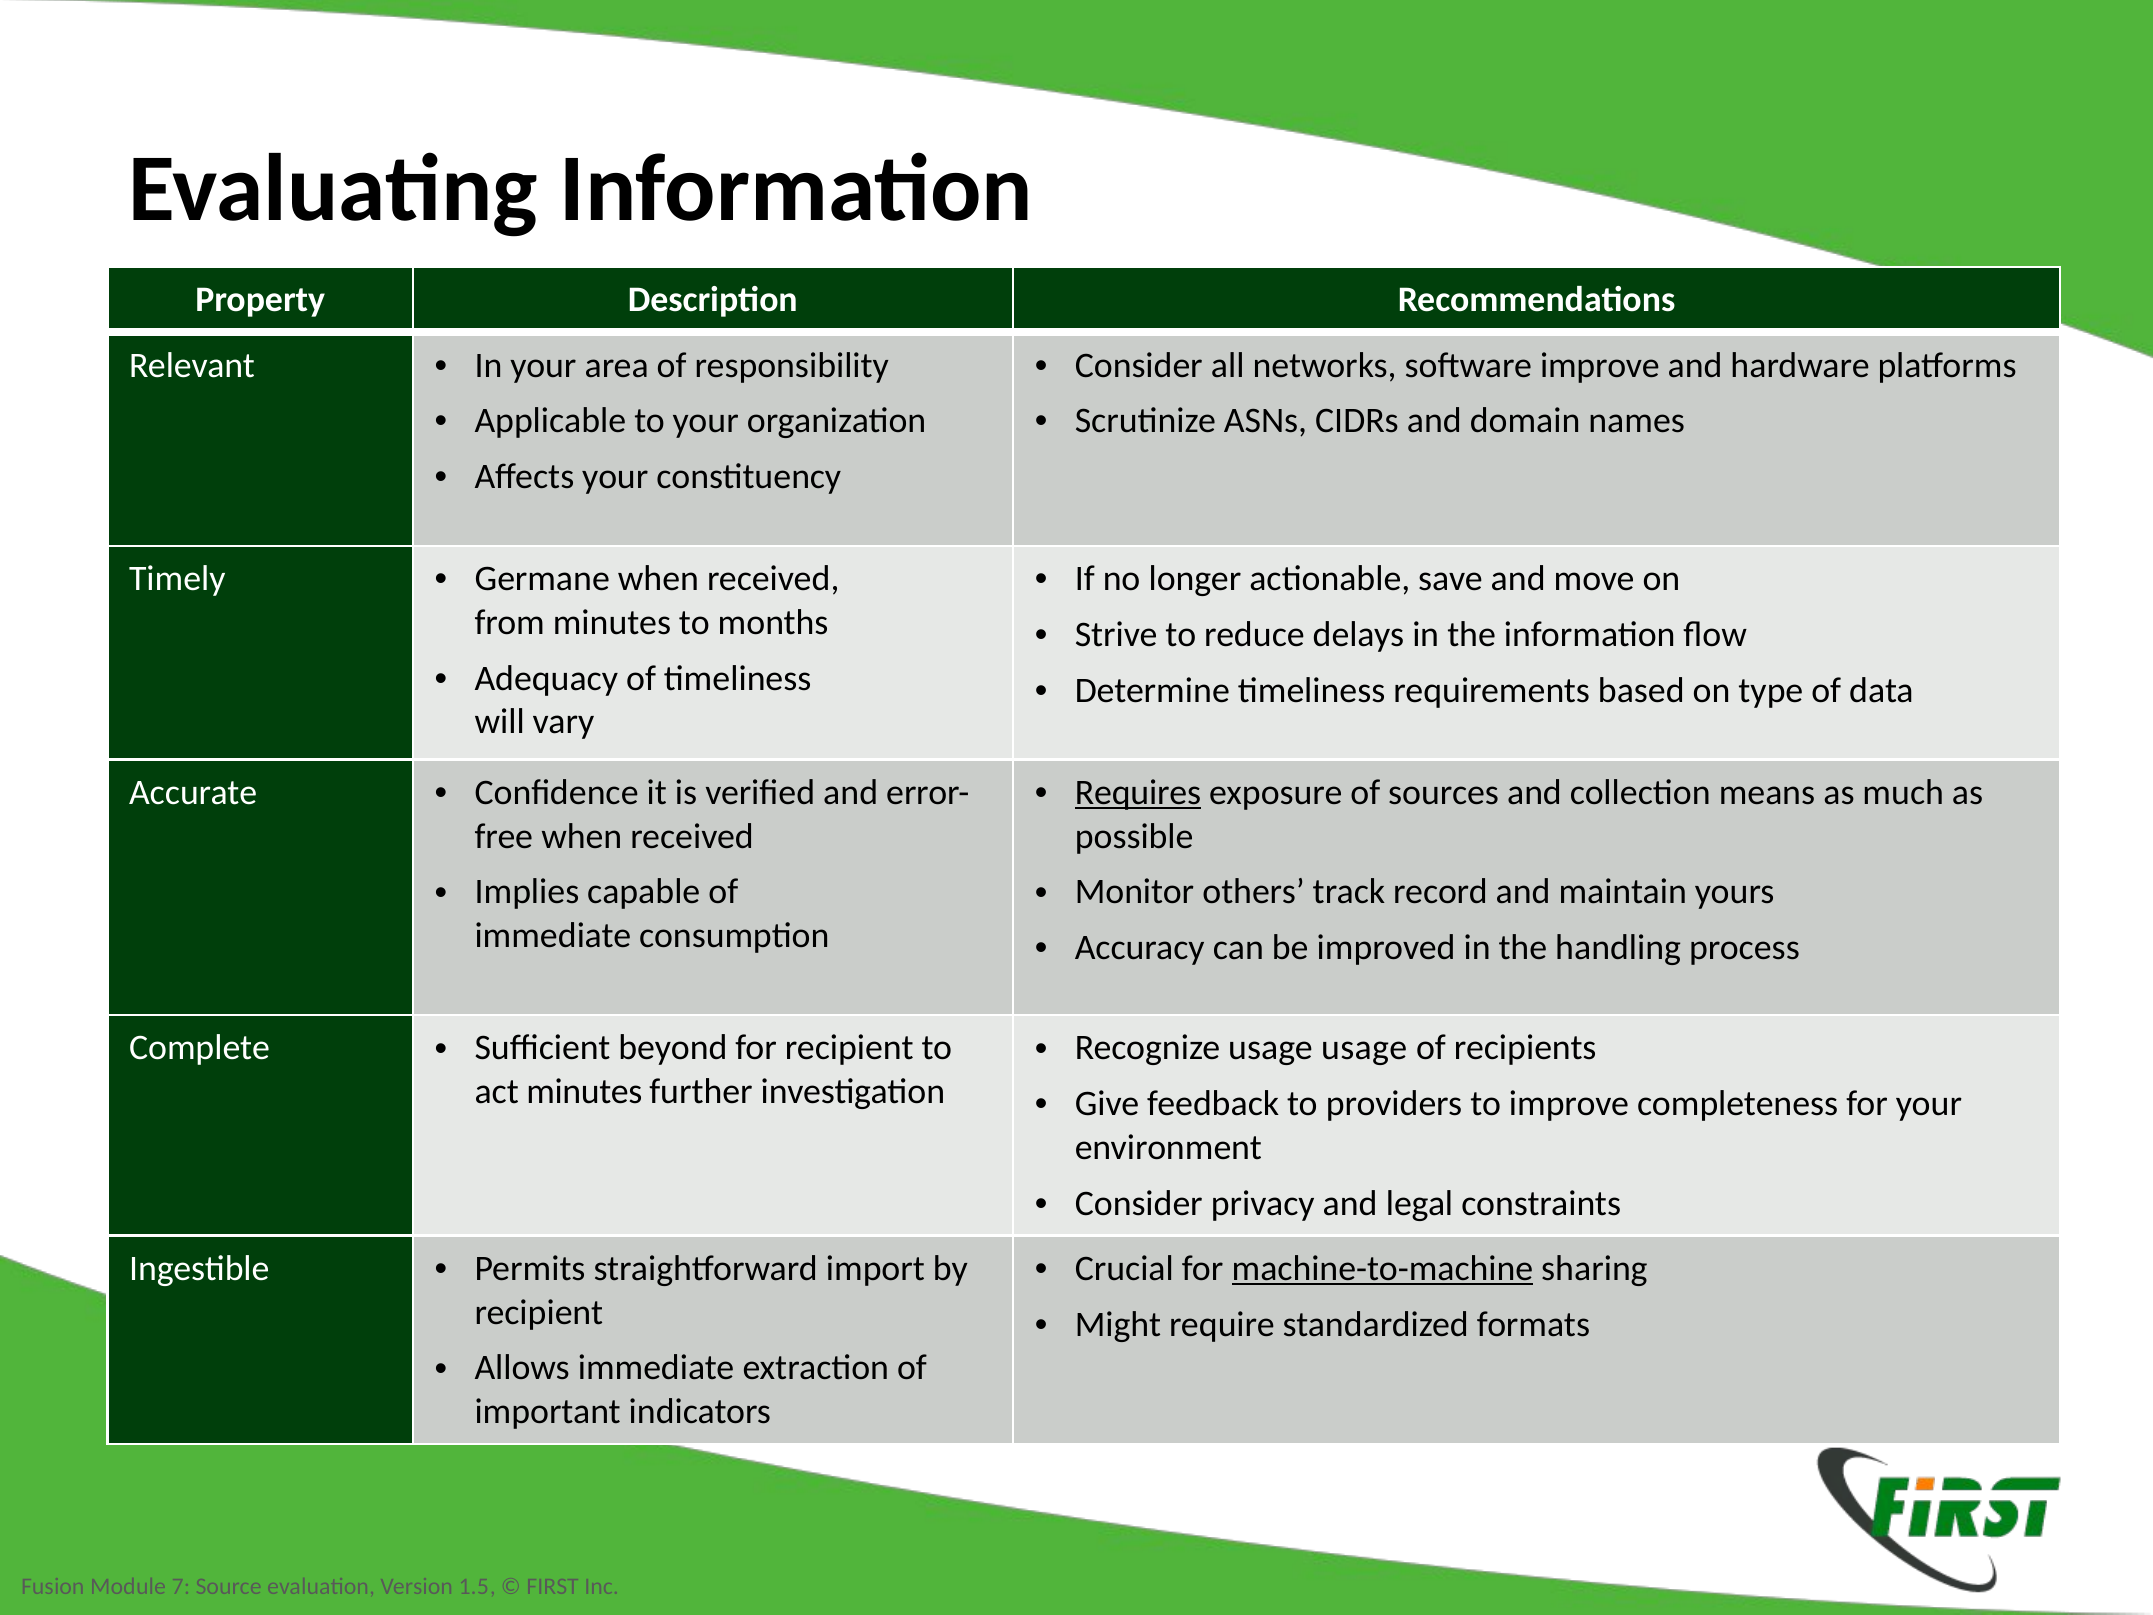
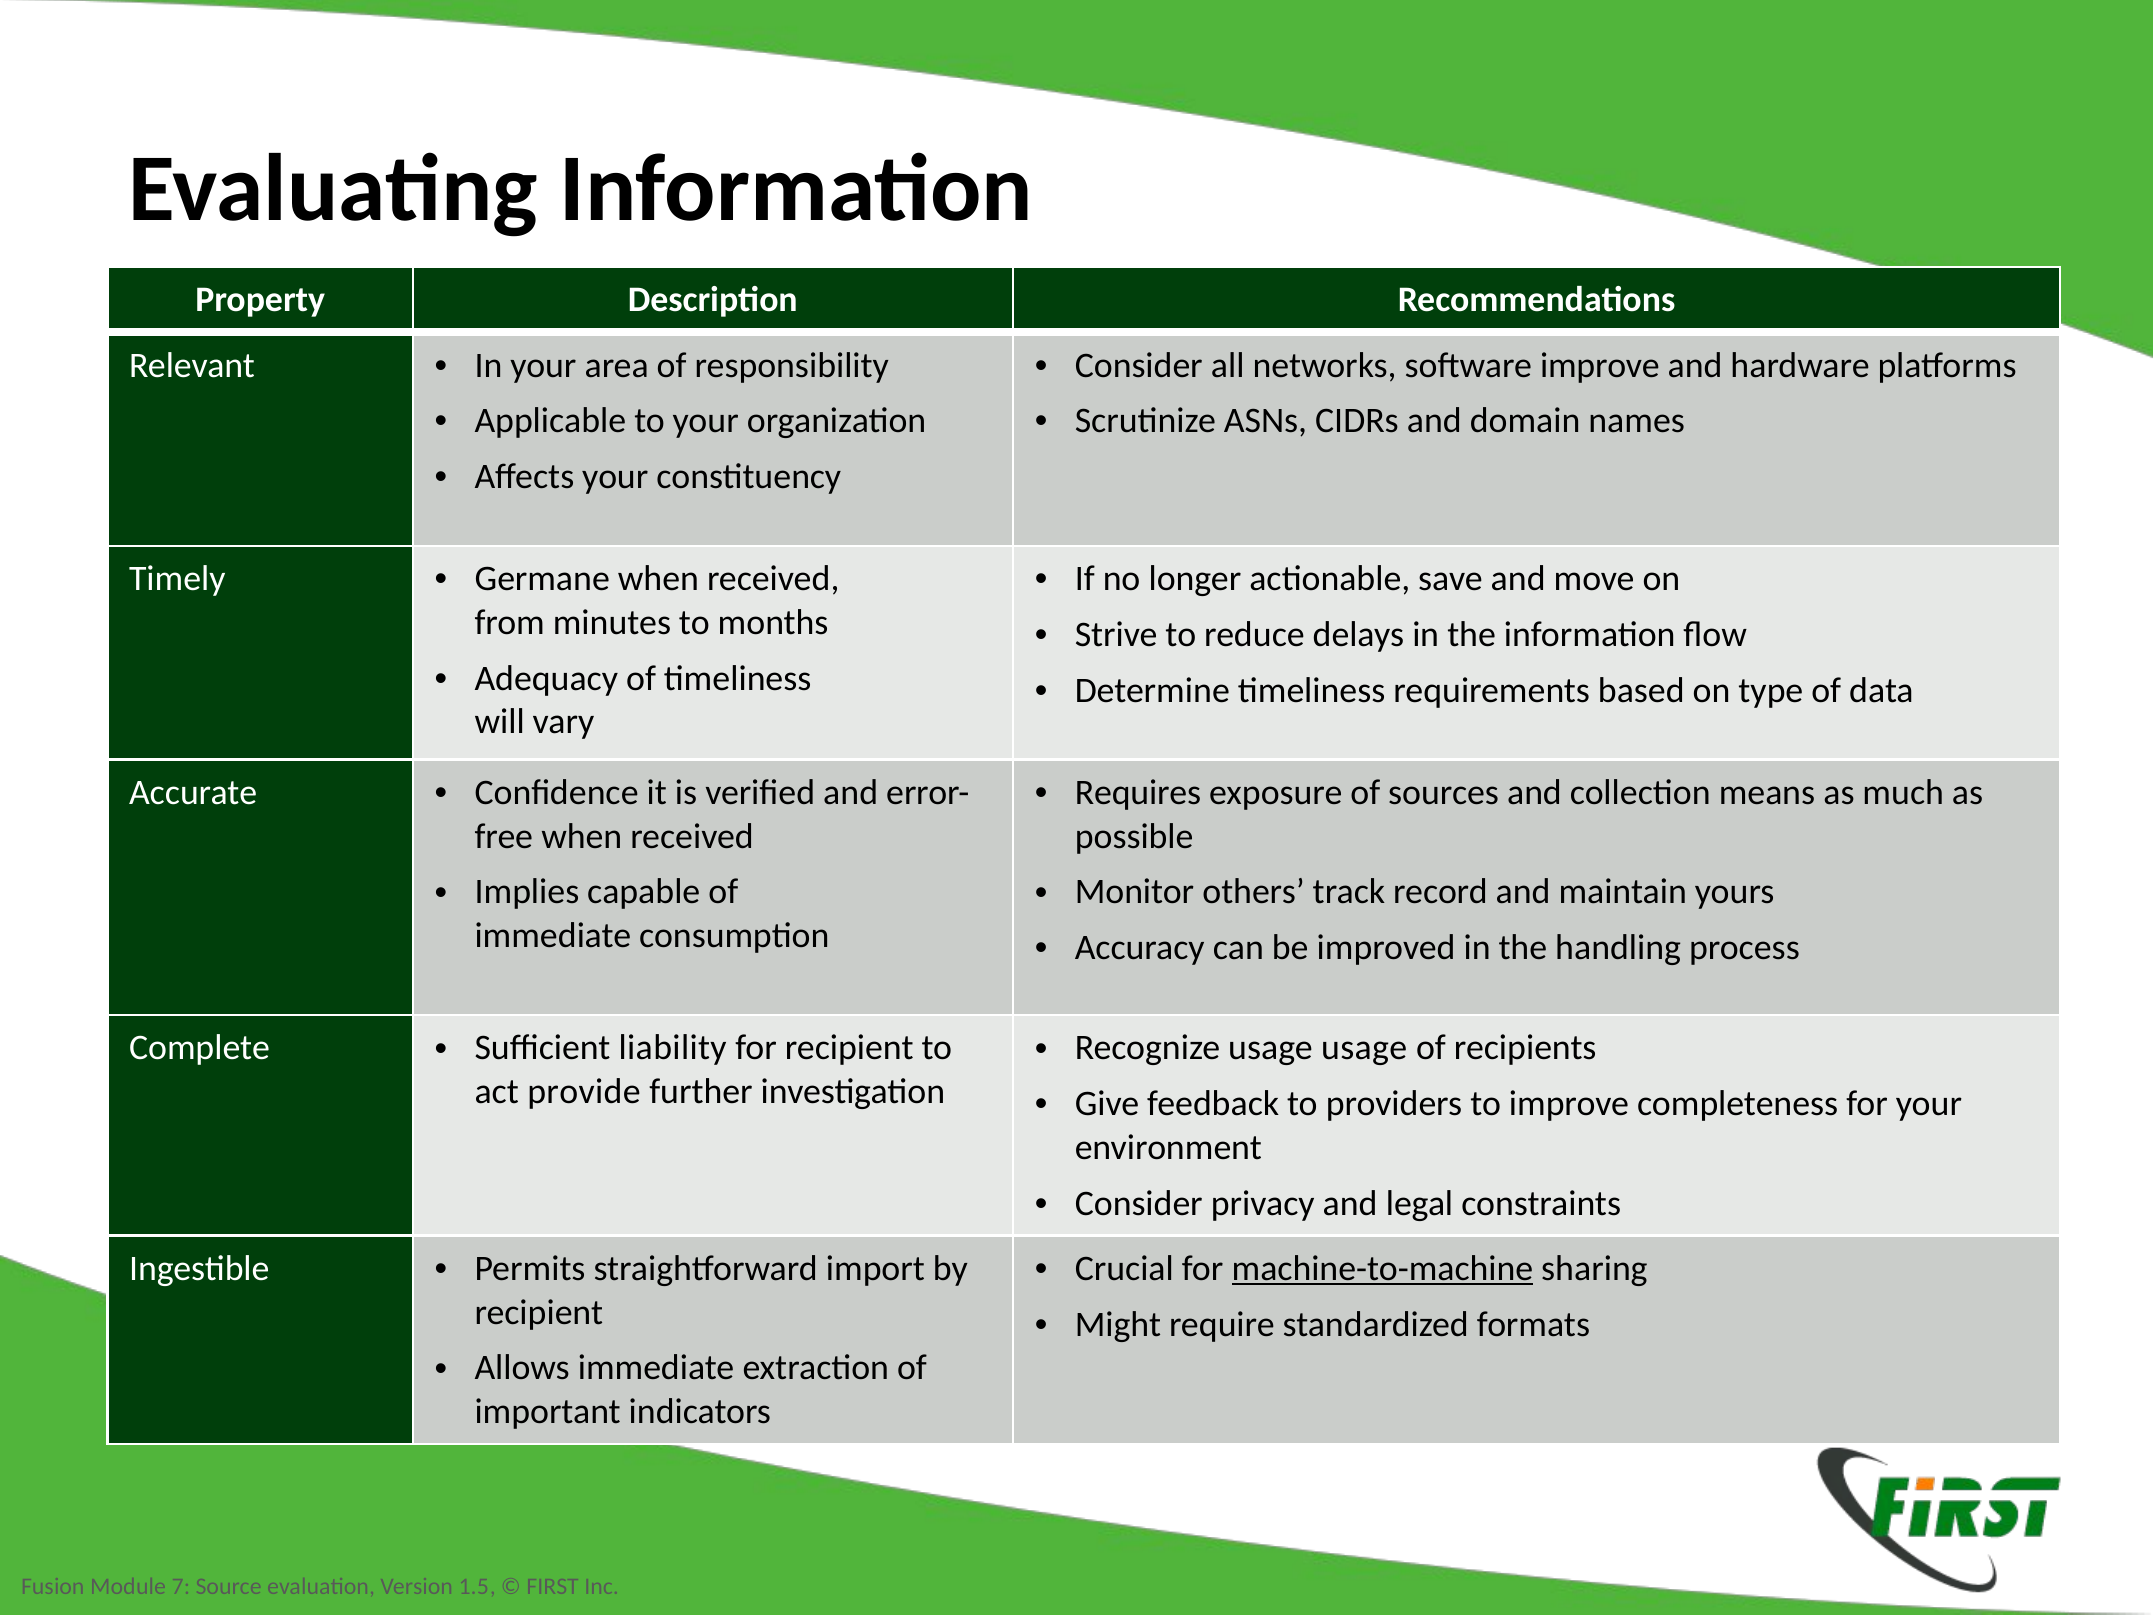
Requires underline: present -> none
beyond: beyond -> liability
act minutes: minutes -> provide
